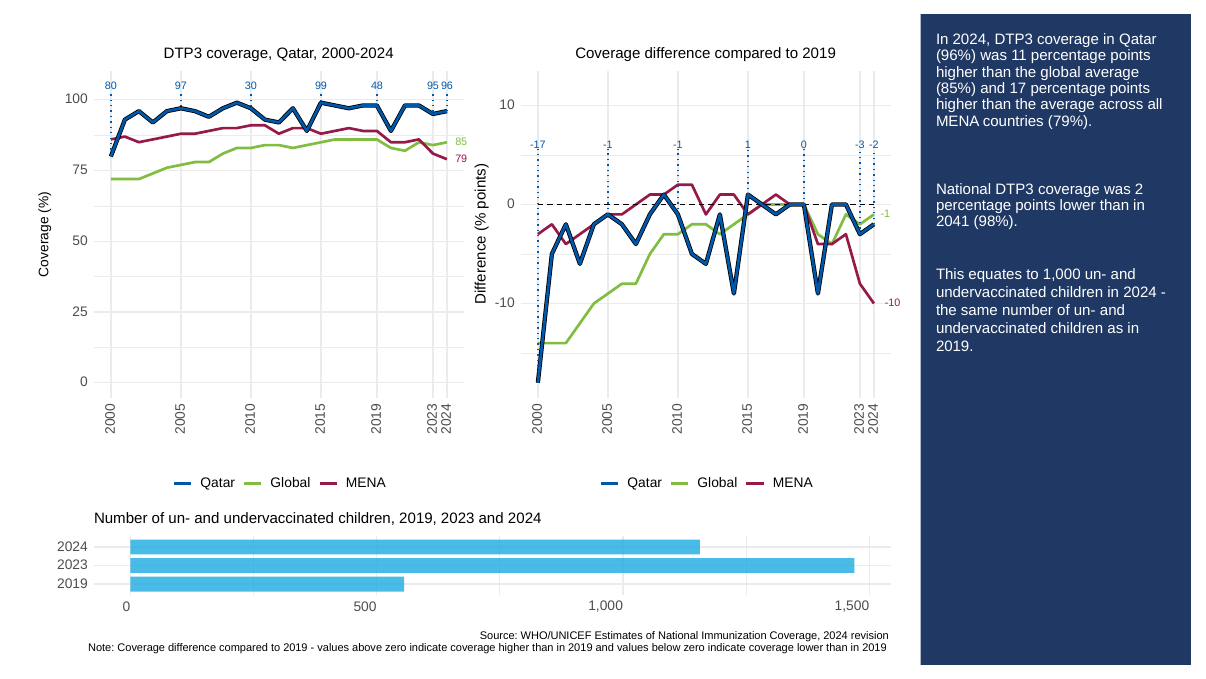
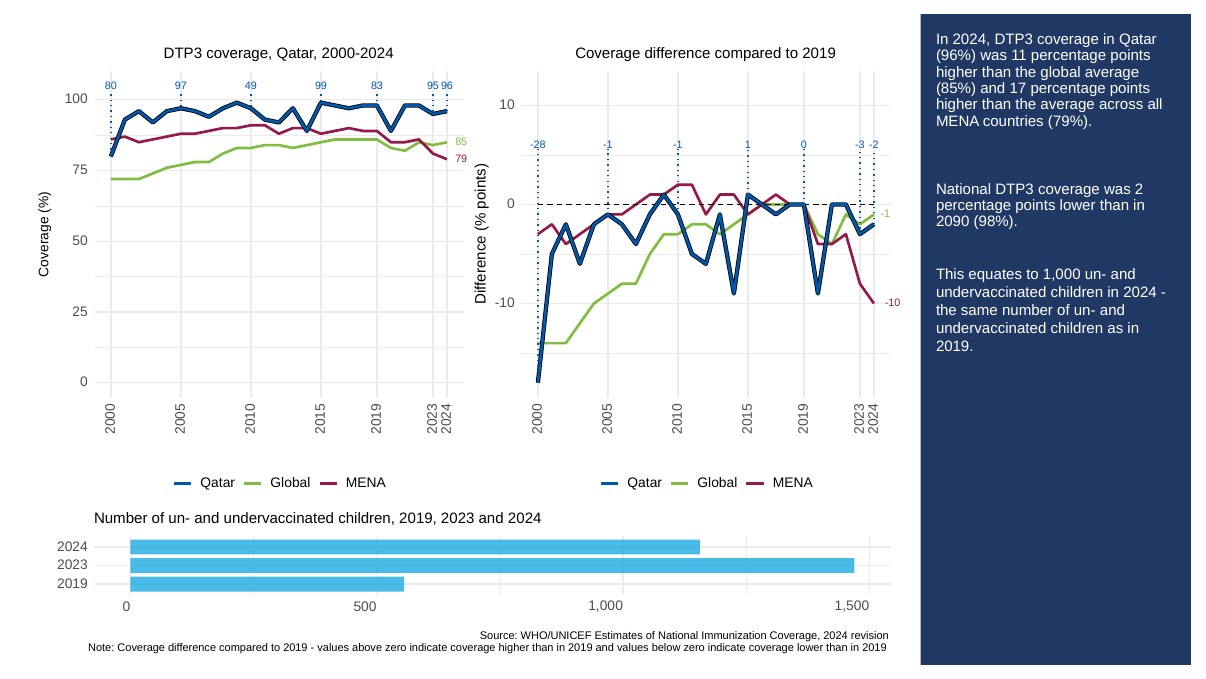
30: 30 -> 49
48: 48 -> 83
-17: -17 -> -28
2041: 2041 -> 2090
